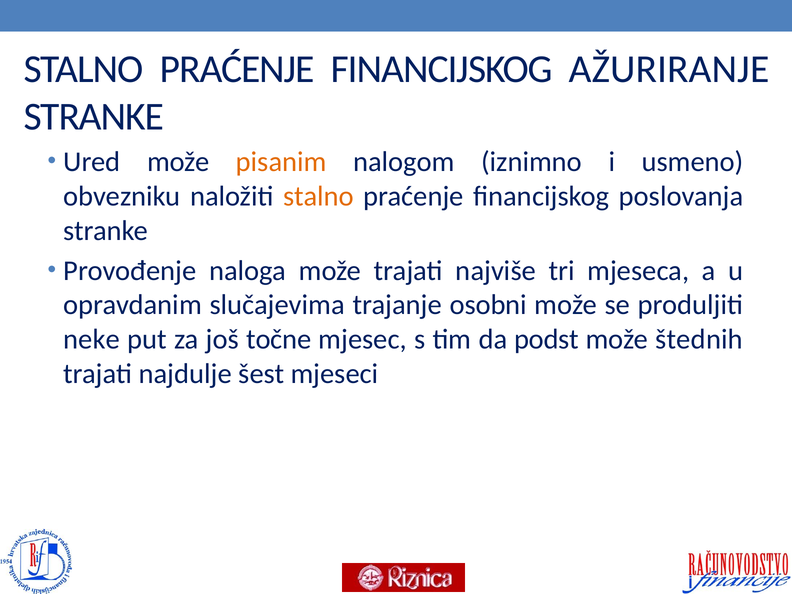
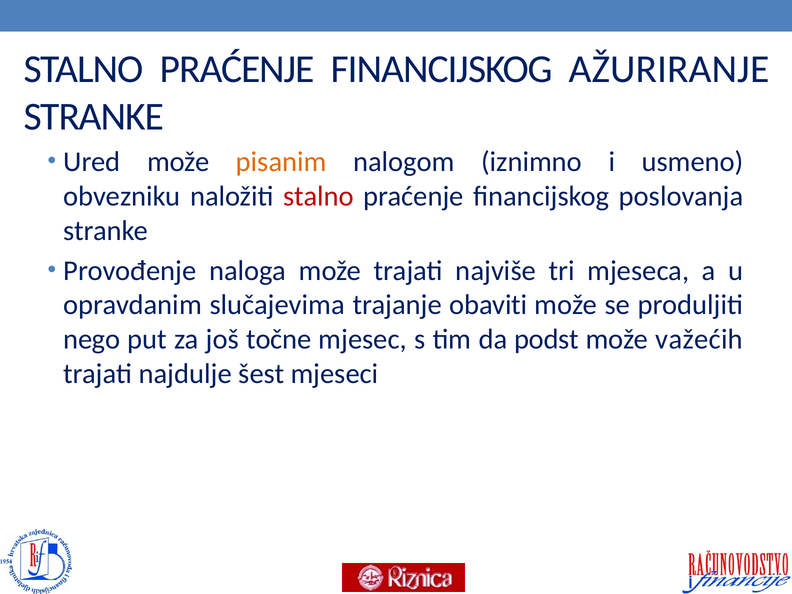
stalno at (319, 196) colour: orange -> red
osobni: osobni -> obaviti
neke: neke -> nego
štednih: štednih -> važećih
